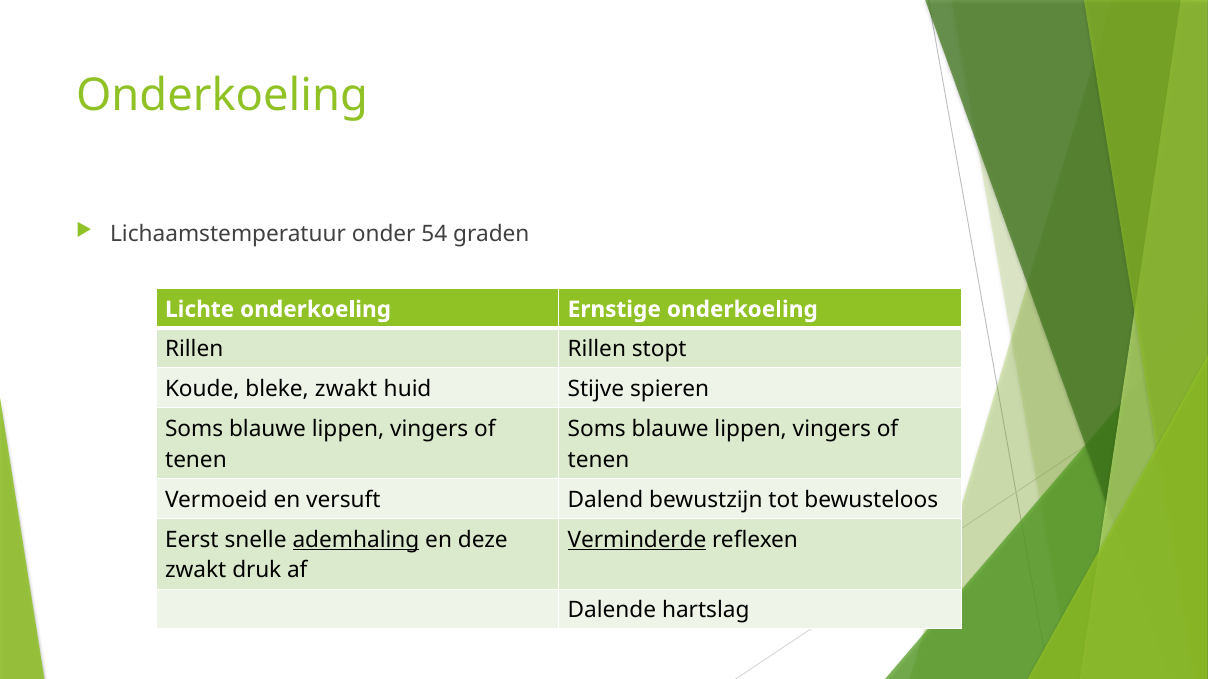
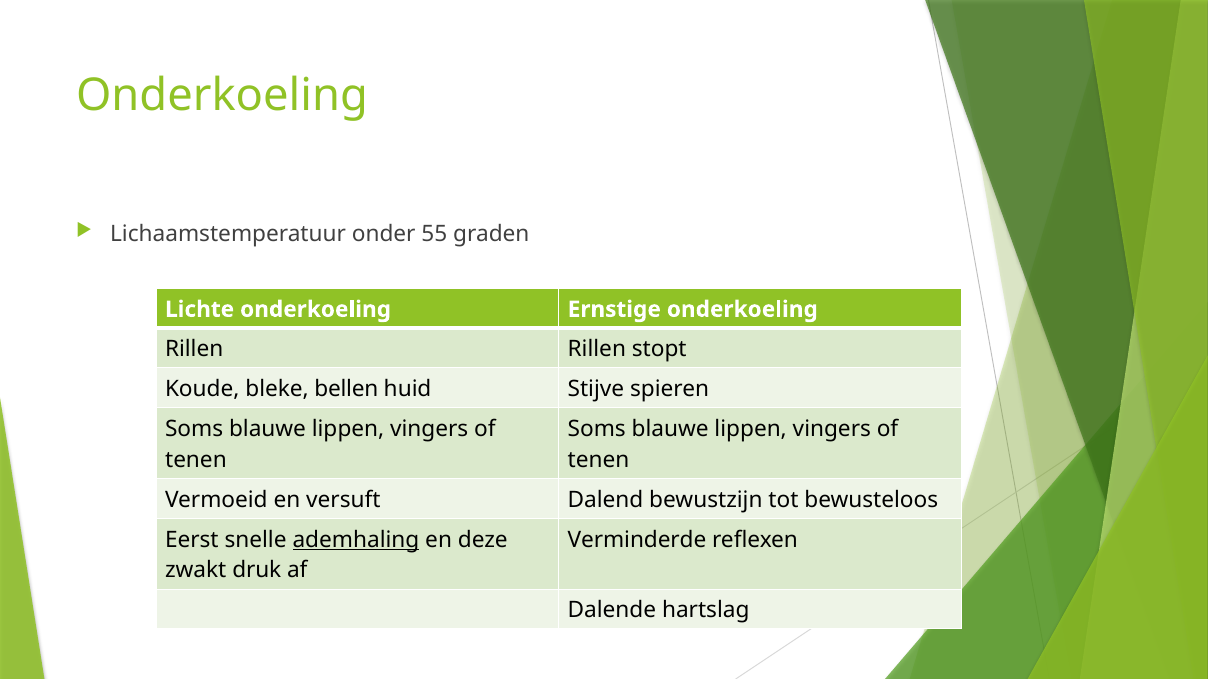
54: 54 -> 55
bleke zwakt: zwakt -> bellen
Verminderde underline: present -> none
